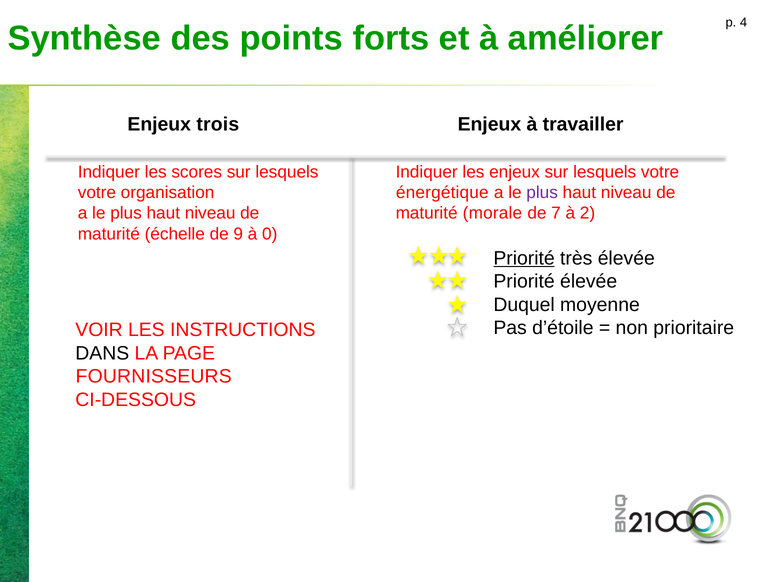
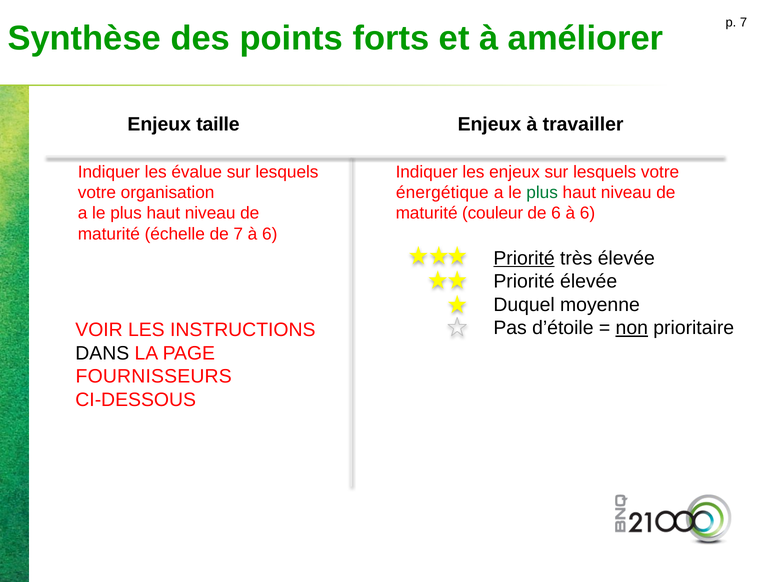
p 4: 4 -> 7
trois: trois -> taille
scores: scores -> évalue
plus at (542, 193) colour: purple -> green
morale: morale -> couleur
de 7: 7 -> 6
2 at (588, 213): 2 -> 6
de 9: 9 -> 7
0 at (270, 234): 0 -> 6
non underline: none -> present
